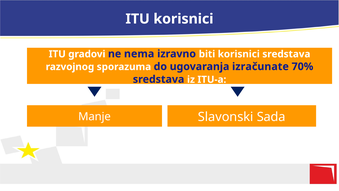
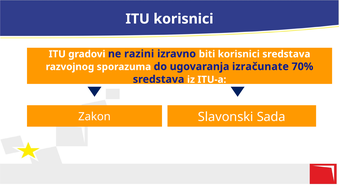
nema: nema -> razini
Manje: Manje -> Zakon
